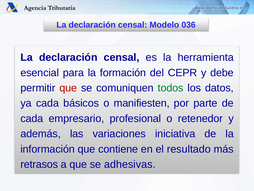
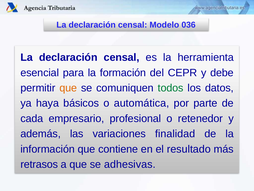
que at (68, 88) colour: red -> orange
ya cada: cada -> haya
manifiesten: manifiesten -> automática
iniciativa: iniciativa -> finalidad
